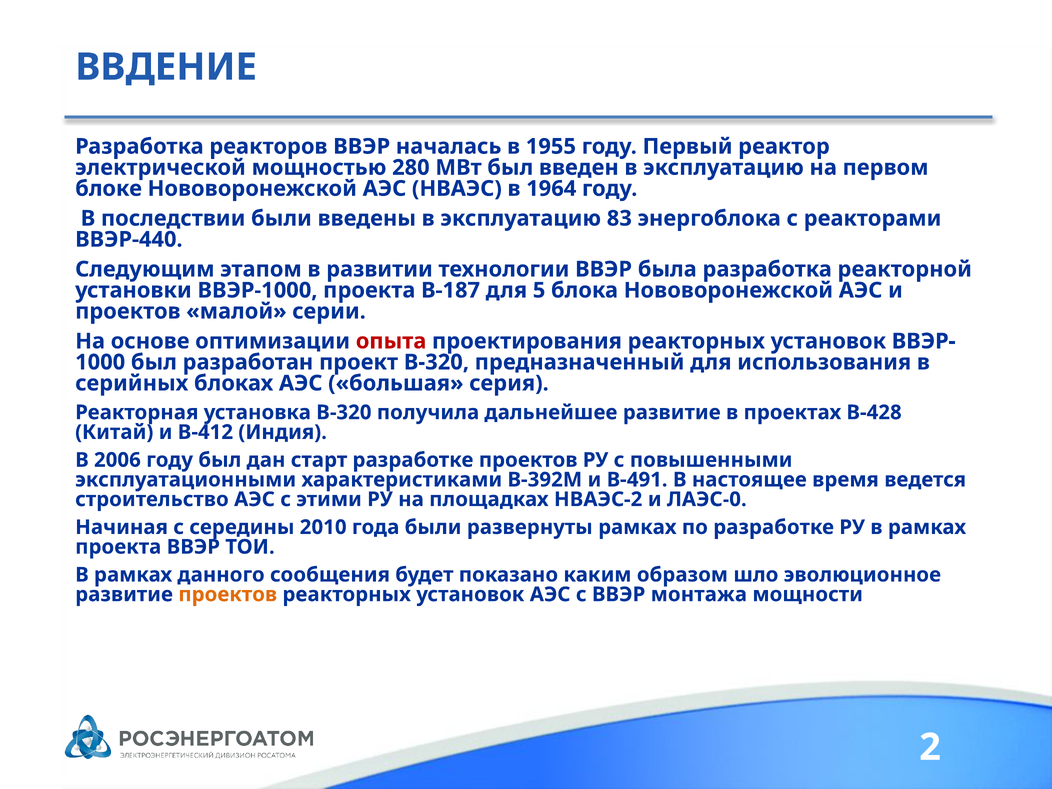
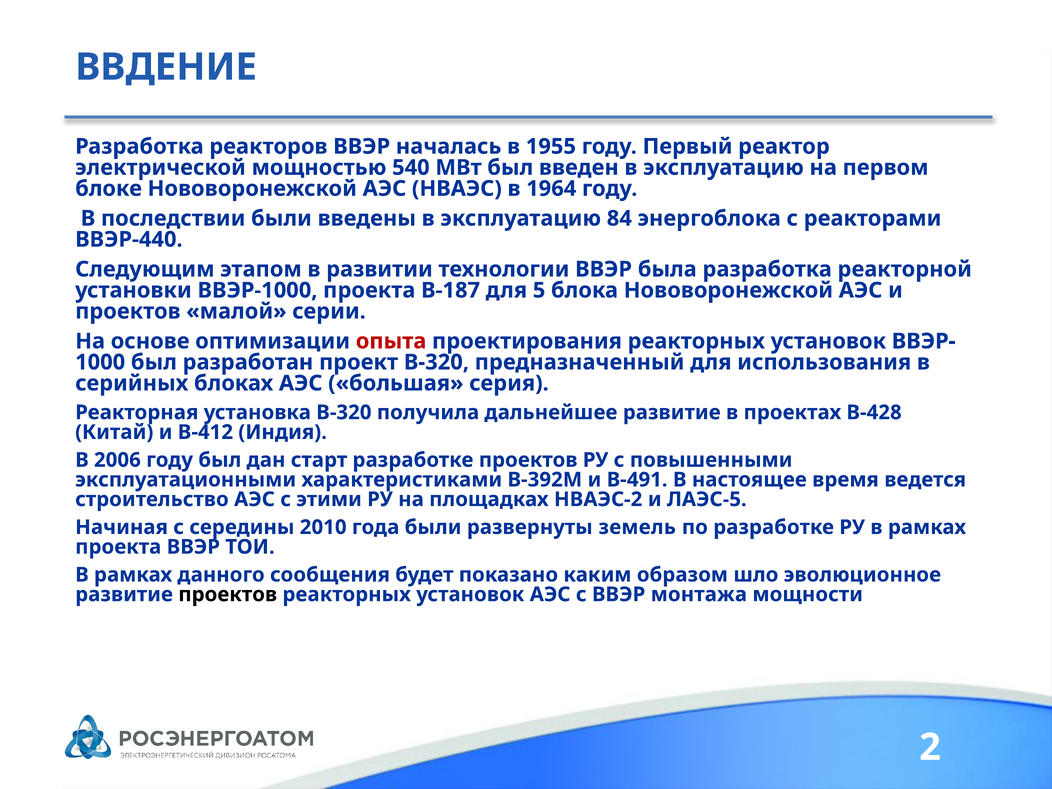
280: 280 -> 540
83: 83 -> 84
ЛАЭС-0: ЛАЭС-0 -> ЛАЭС-5
развернуты рамках: рамках -> земель
проектов at (228, 594) colour: orange -> black
